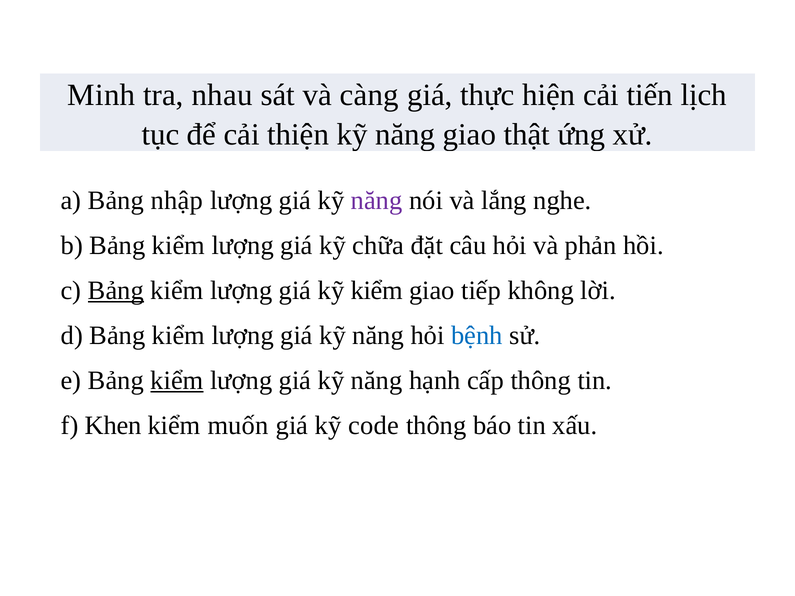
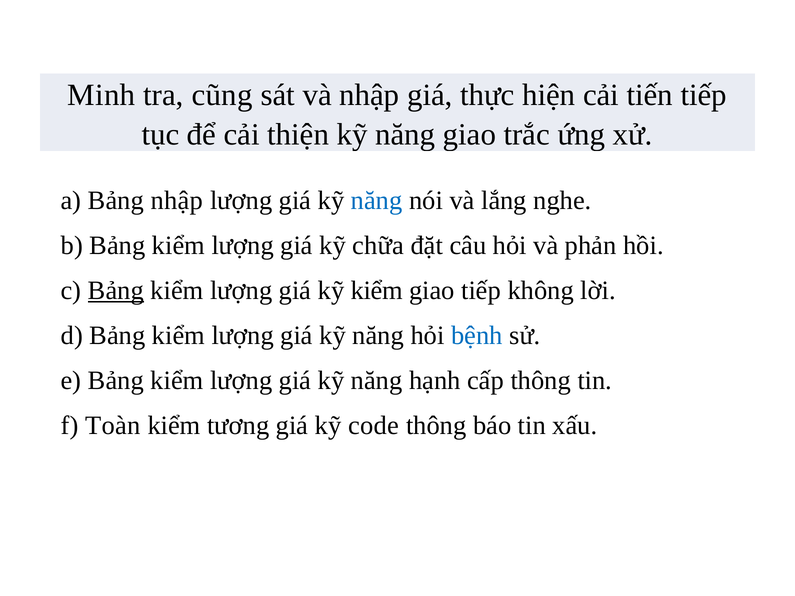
nhau: nhau -> cũng
và càng: càng -> nhập
tiến lịch: lịch -> tiếp
thật: thật -> trắc
năng at (377, 201) colour: purple -> blue
kiểm at (177, 381) underline: present -> none
Khen: Khen -> Toàn
muốn: muốn -> tương
